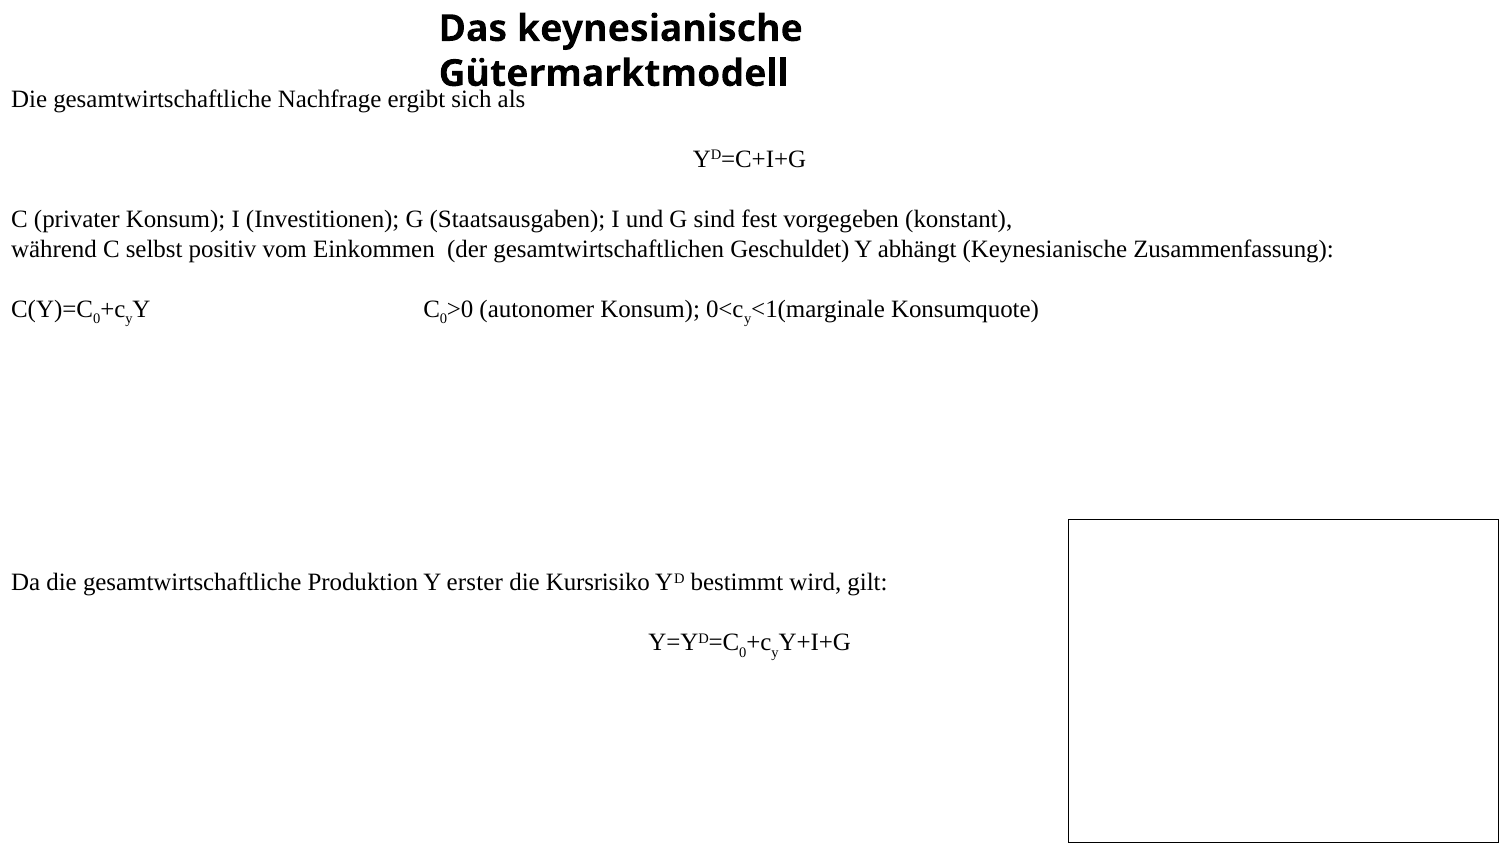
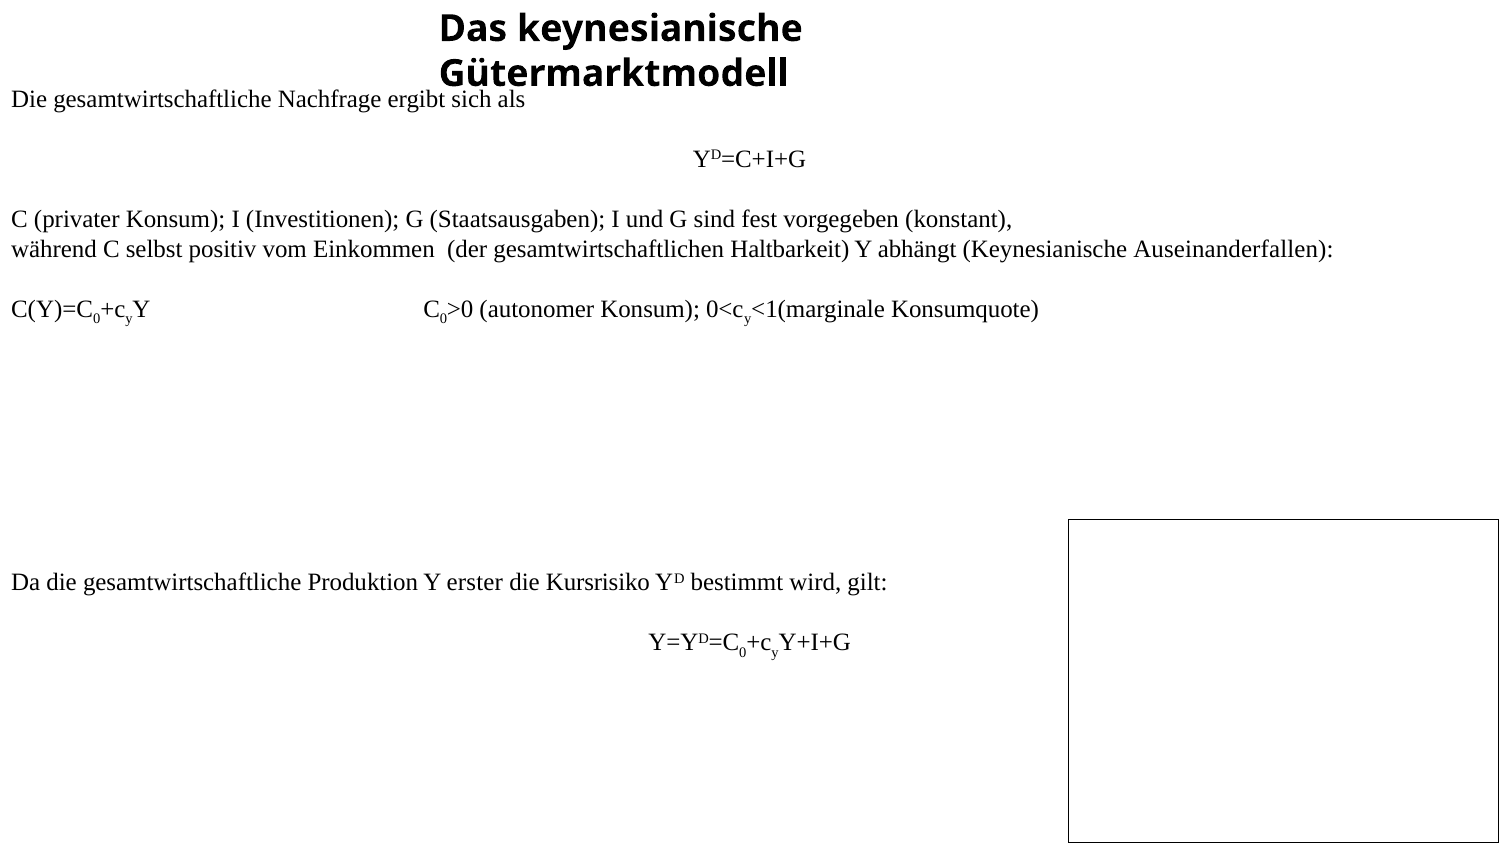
Geschuldet: Geschuldet -> Haltbarkeit
Zusammenfassung: Zusammenfassung -> Auseinanderfallen
